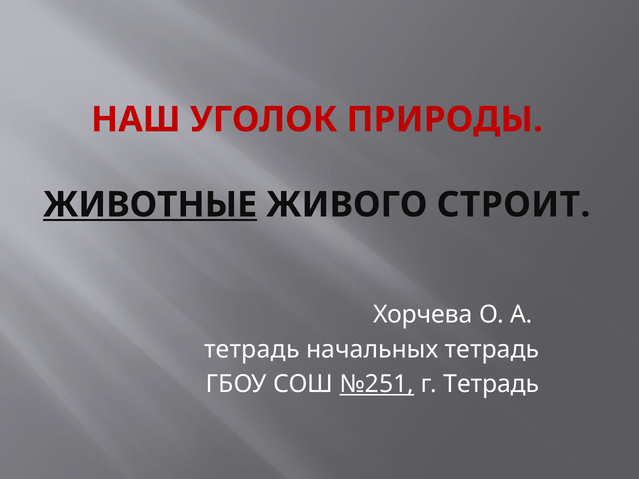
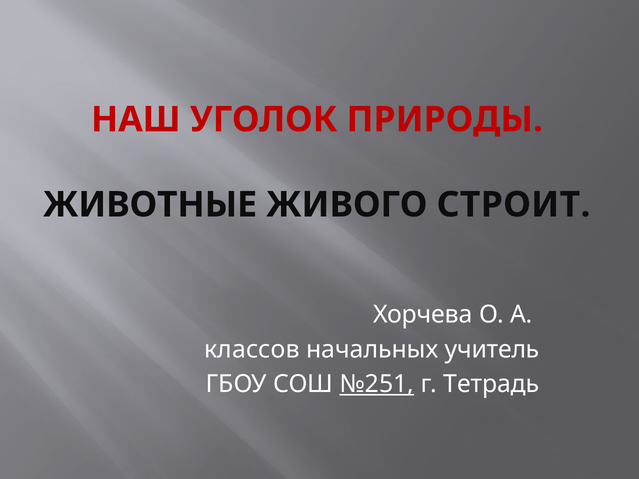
ЖИВОТНЫЕ underline: present -> none
тетрадь at (252, 350): тетрадь -> классов
начальных тетрадь: тетрадь -> учитель
